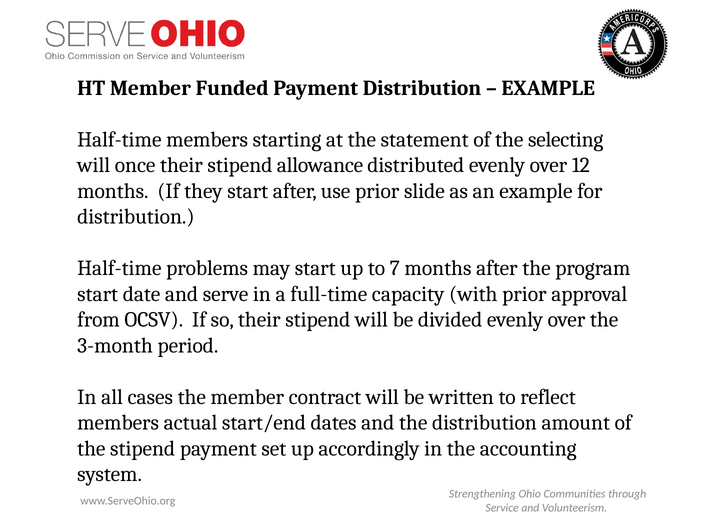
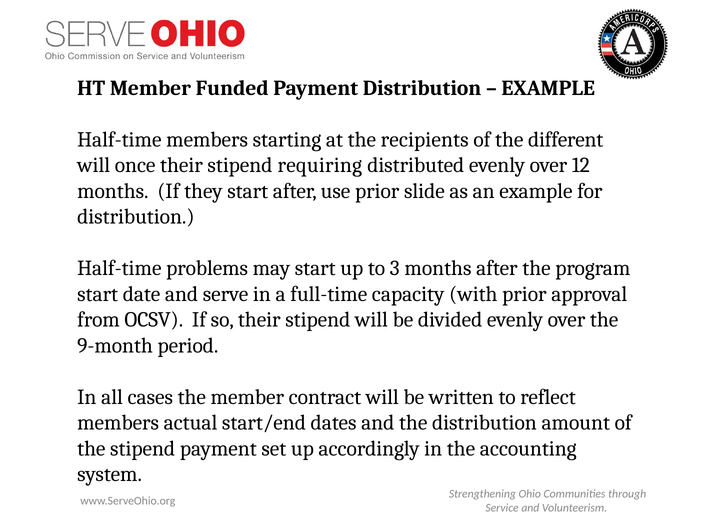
statement: statement -> recipients
selecting: selecting -> different
allowance: allowance -> requiring
7: 7 -> 3
3-month: 3-month -> 9-month
